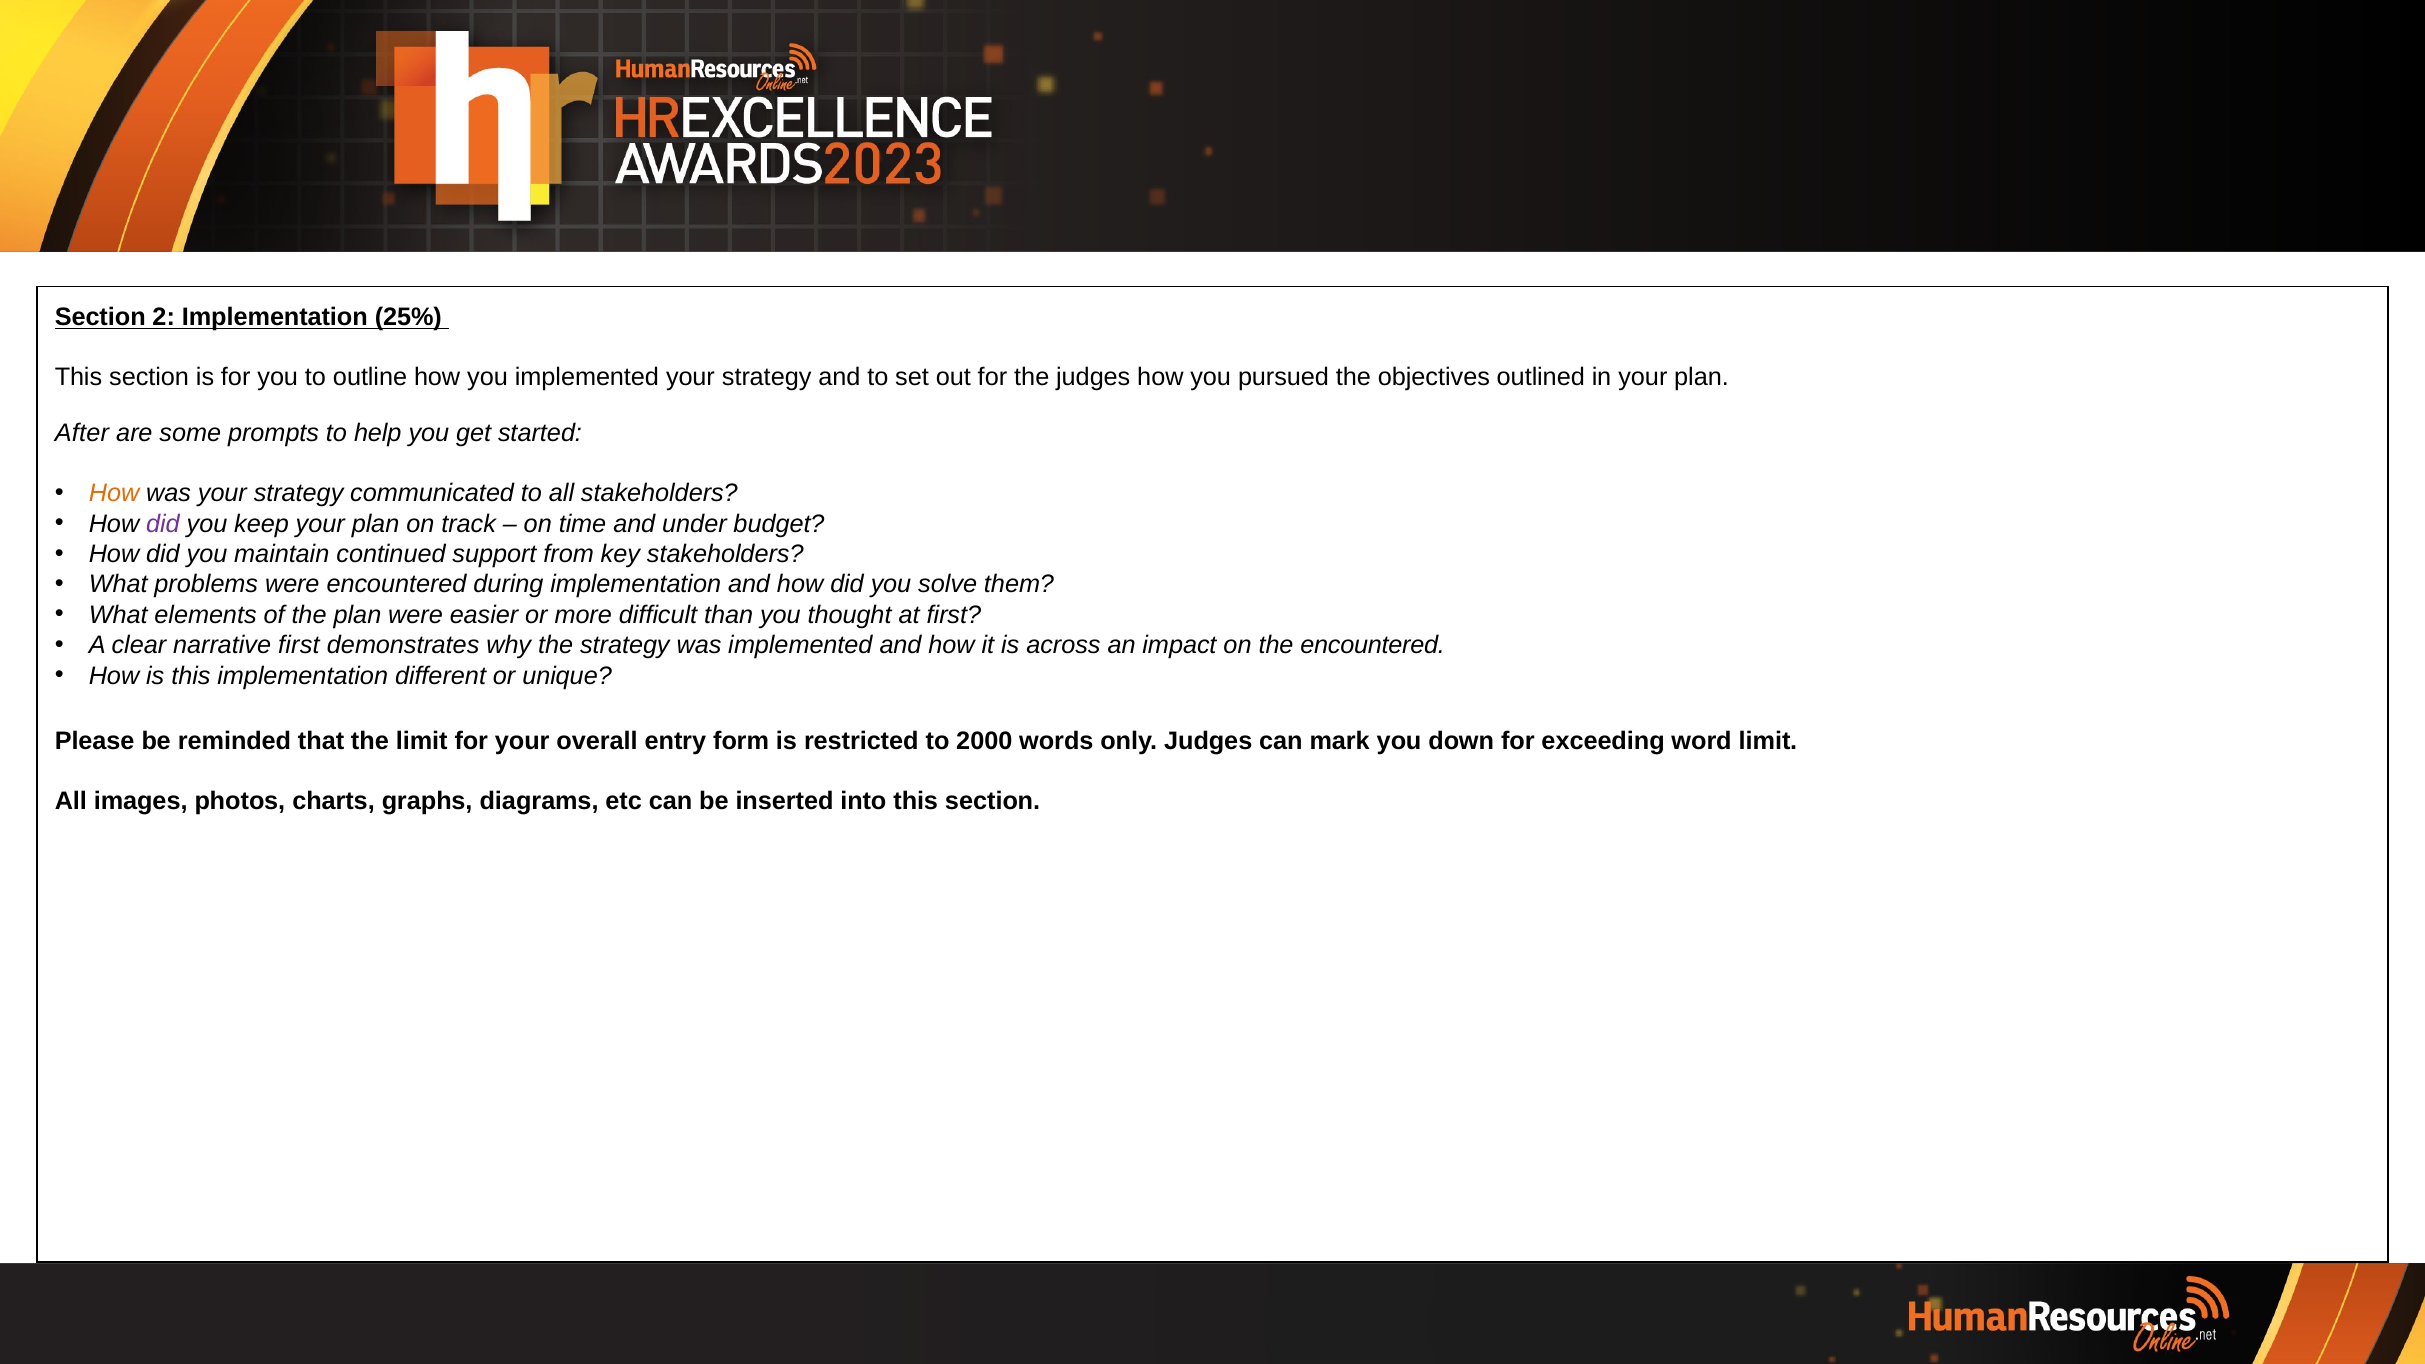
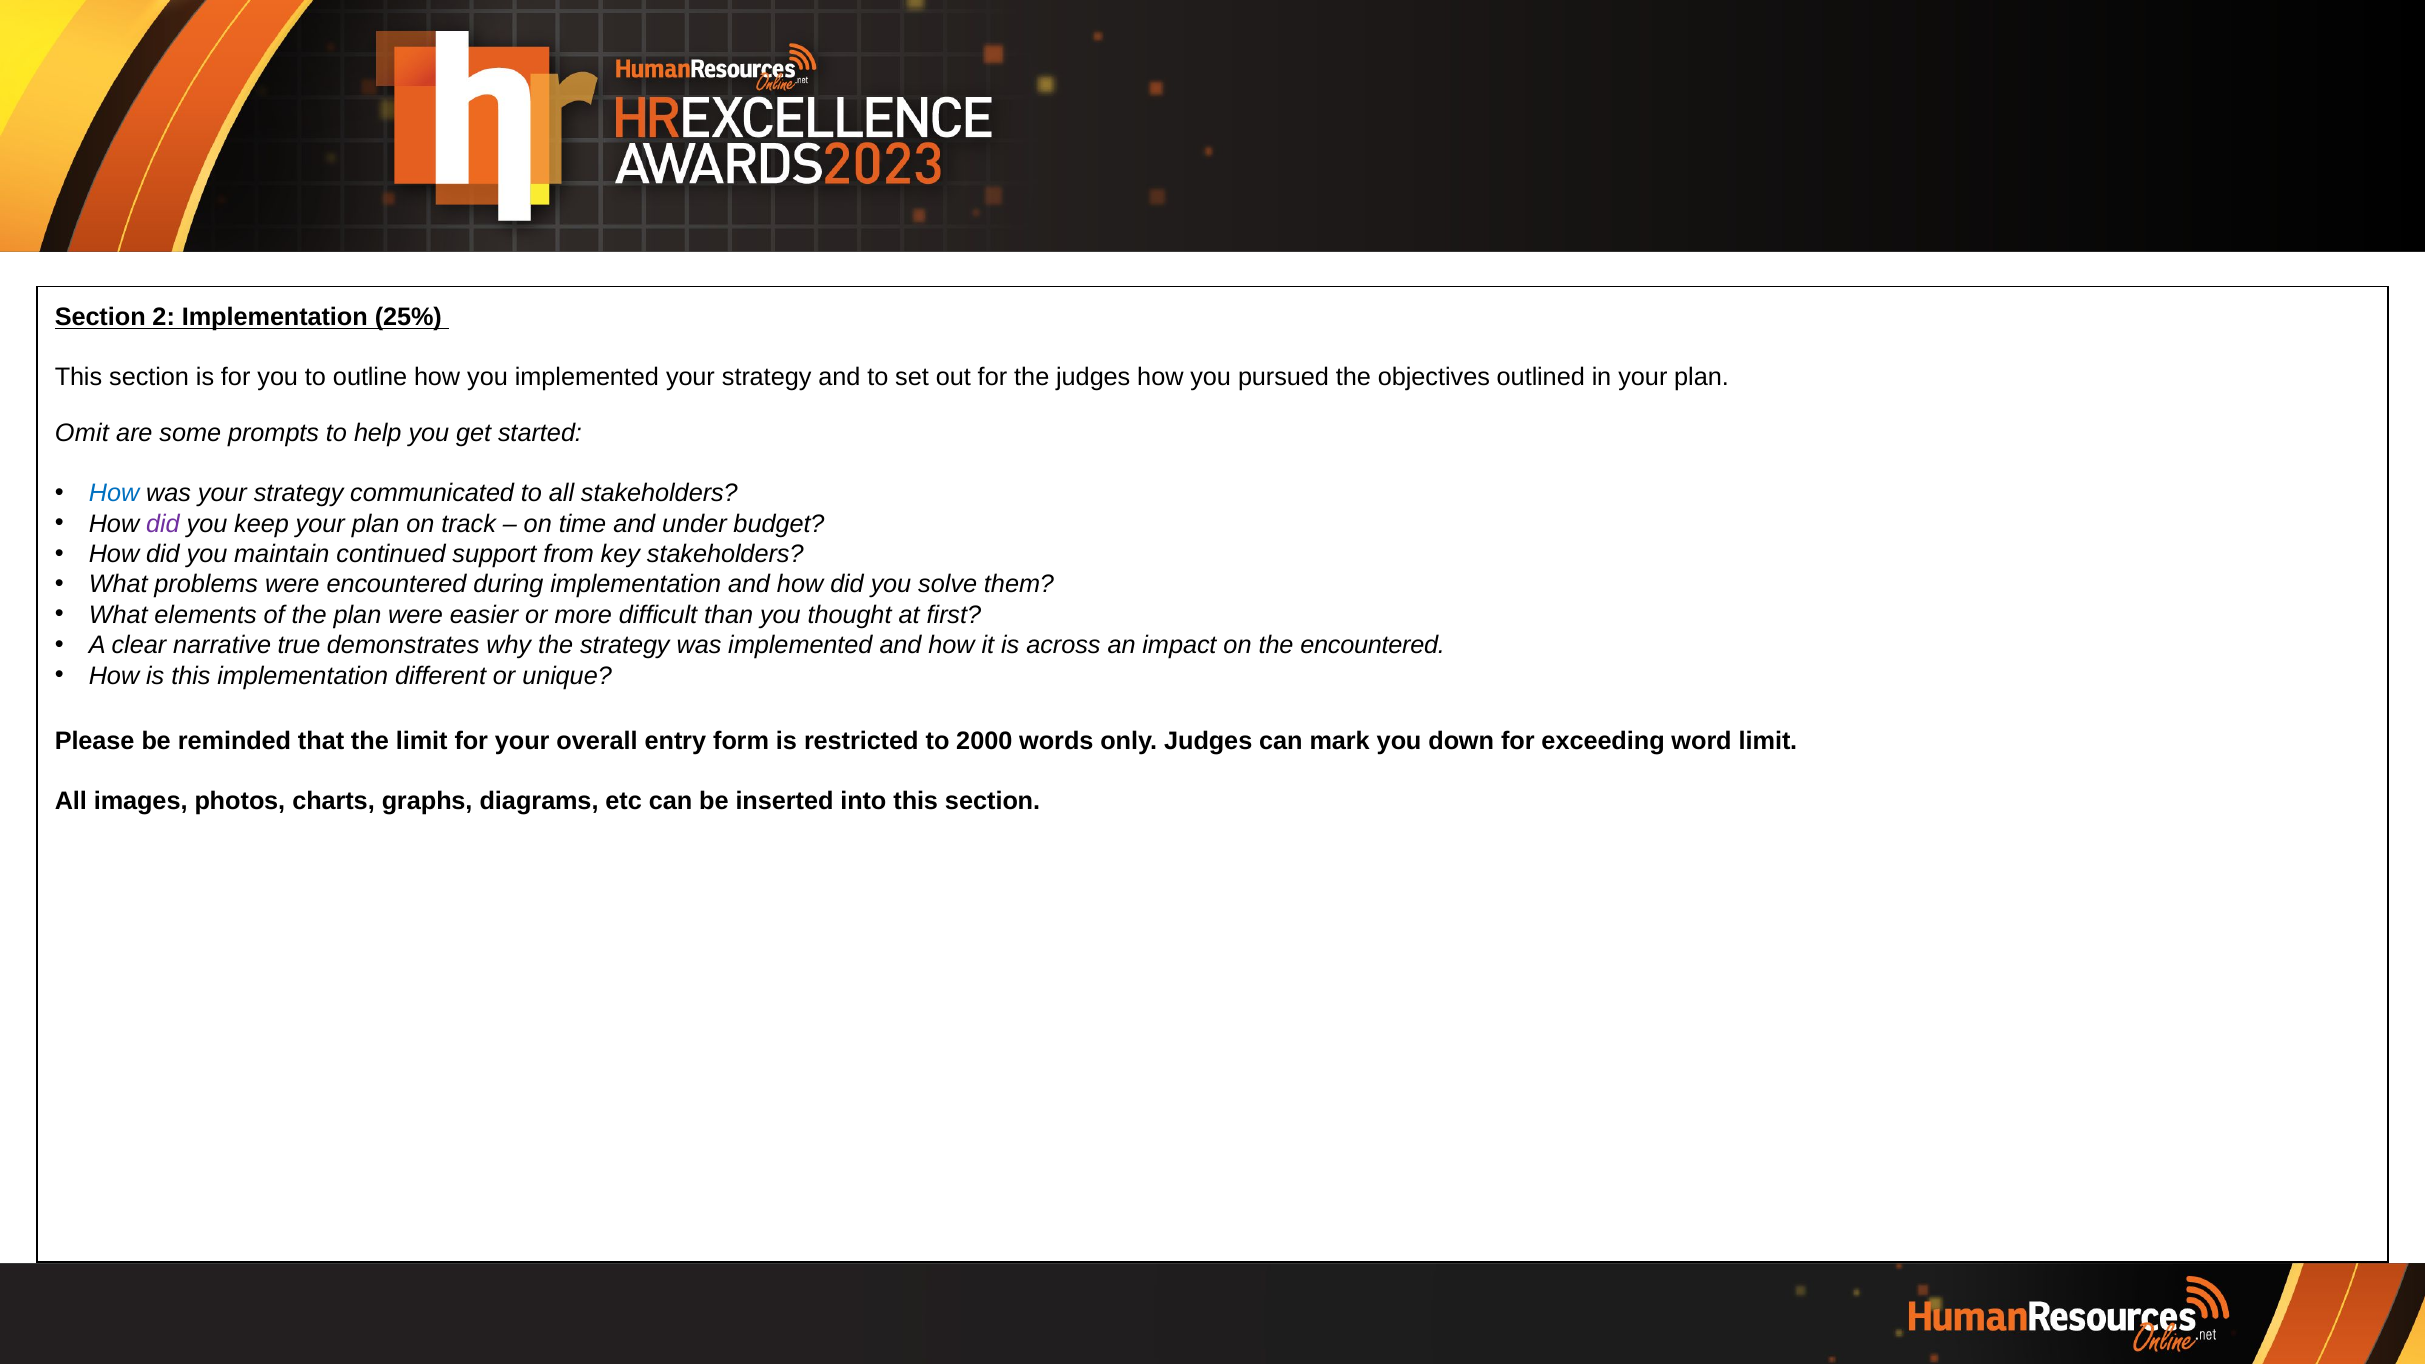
After: After -> Omit
How at (114, 494) colour: orange -> blue
narrative first: first -> true
